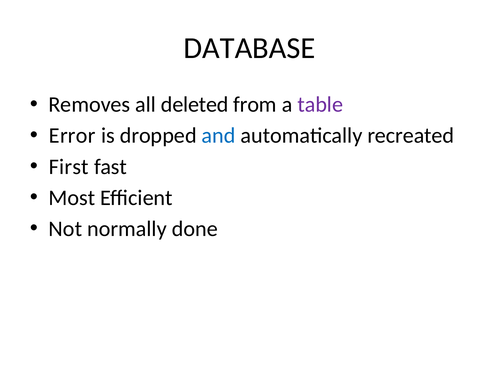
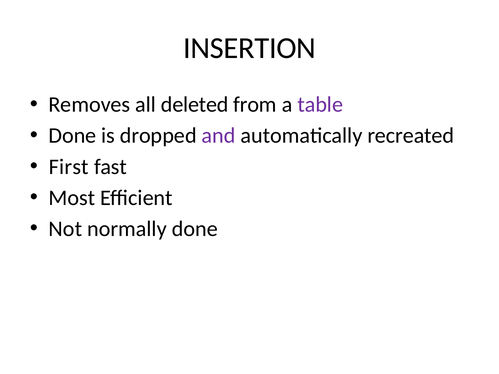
DATABASE: DATABASE -> INSERTION
Error at (72, 136): Error -> Done
and colour: blue -> purple
